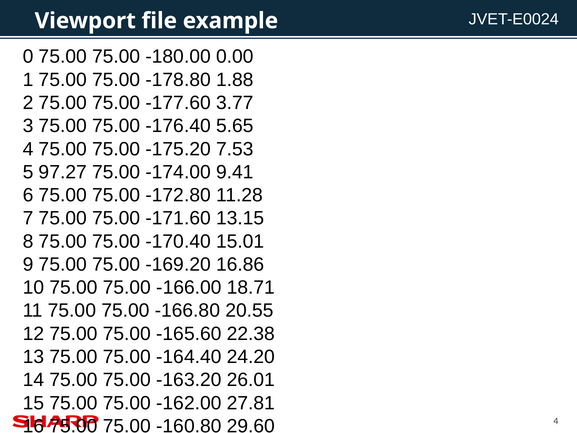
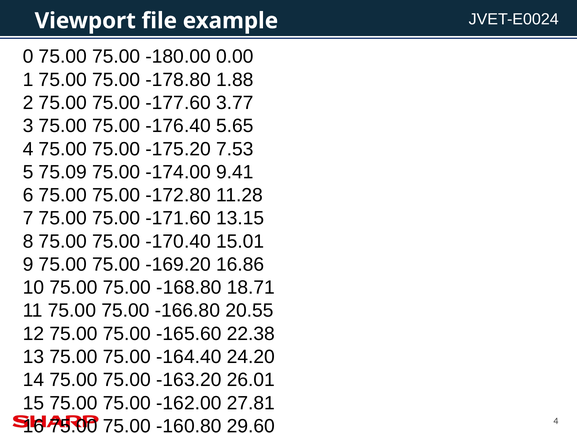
97.27: 97.27 -> 75.09
-166.00: -166.00 -> -168.80
